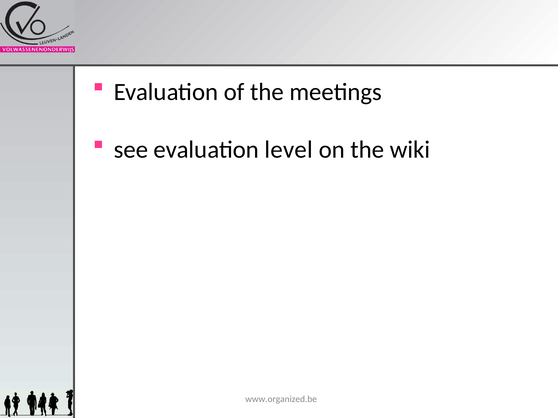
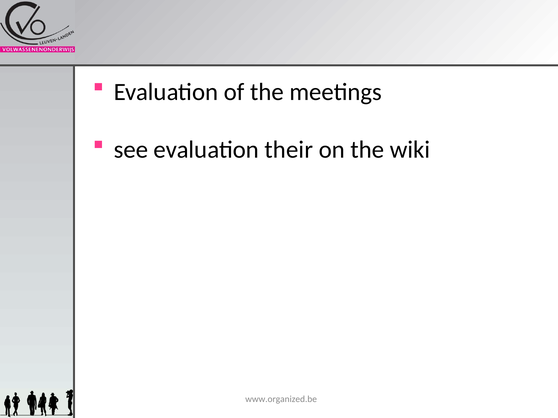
level: level -> their
